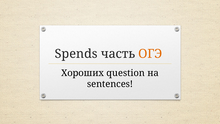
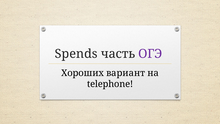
ОГЭ colour: orange -> purple
question: question -> вариант
sentences: sentences -> telephone
